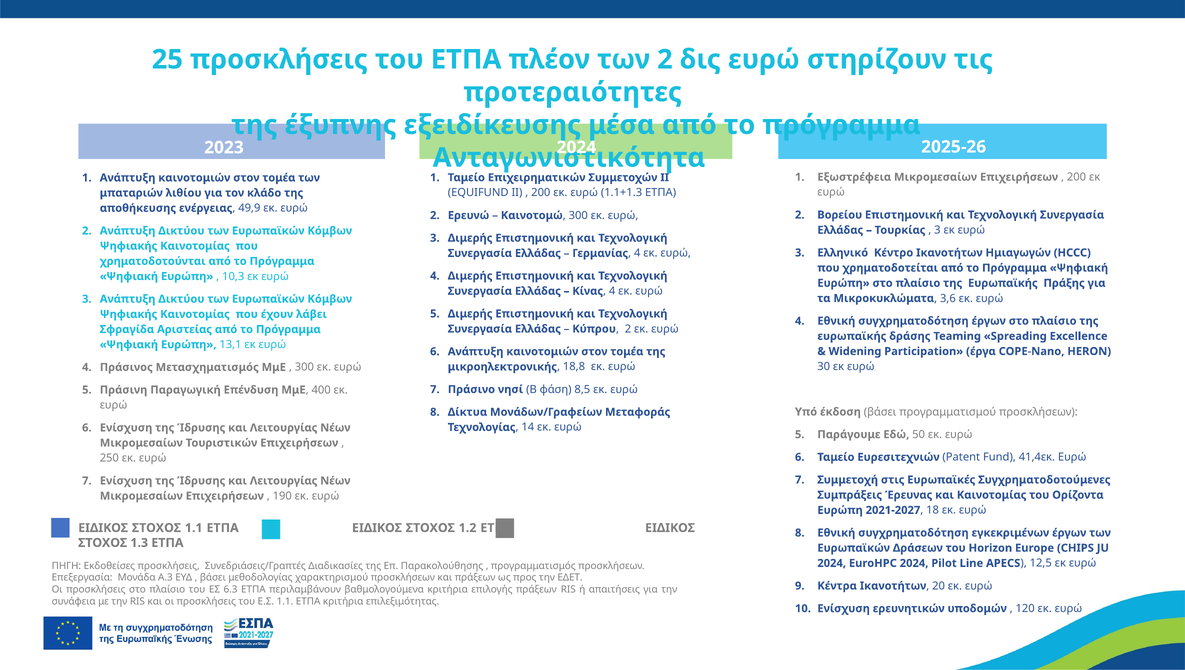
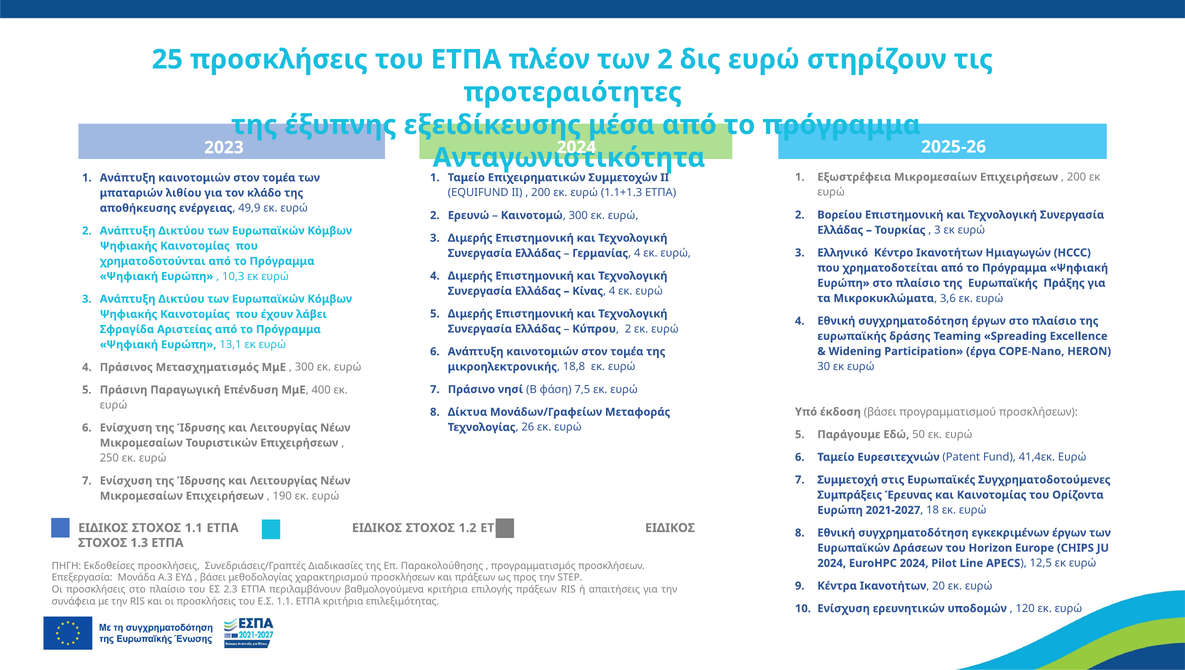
8,5: 8,5 -> 7,5
14: 14 -> 26
ΕΔΕΤ: ΕΔΕΤ -> STEP
6.3: 6.3 -> 2.3
